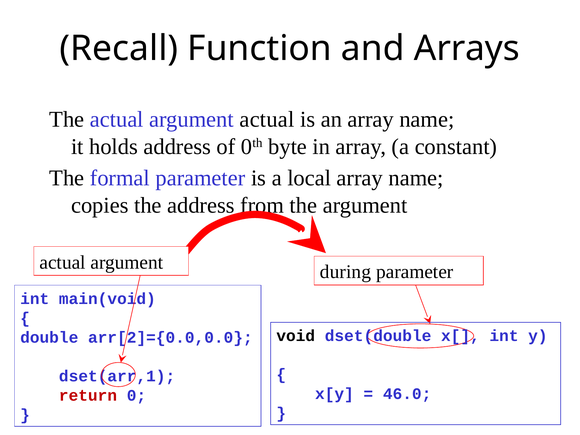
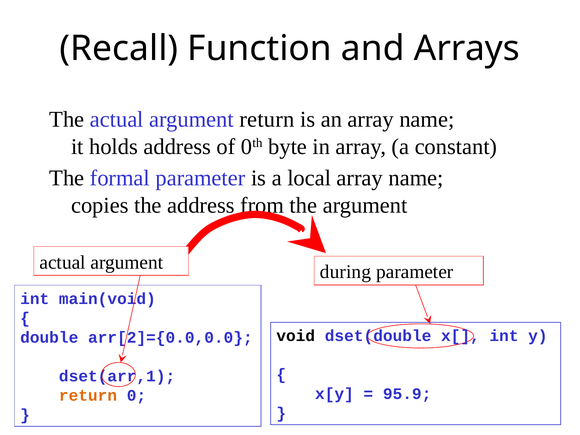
argument actual: actual -> return
46.0: 46.0 -> 95.9
return at (88, 396) colour: red -> orange
